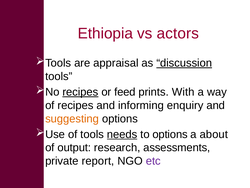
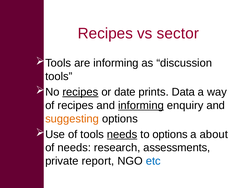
Ethiopia at (105, 33): Ethiopia -> Recipes
actors: actors -> sector
are appraisal: appraisal -> informing
discussion underline: present -> none
feed: feed -> date
With: With -> Data
informing at (141, 105) underline: none -> present
of output: output -> needs
etc colour: purple -> blue
